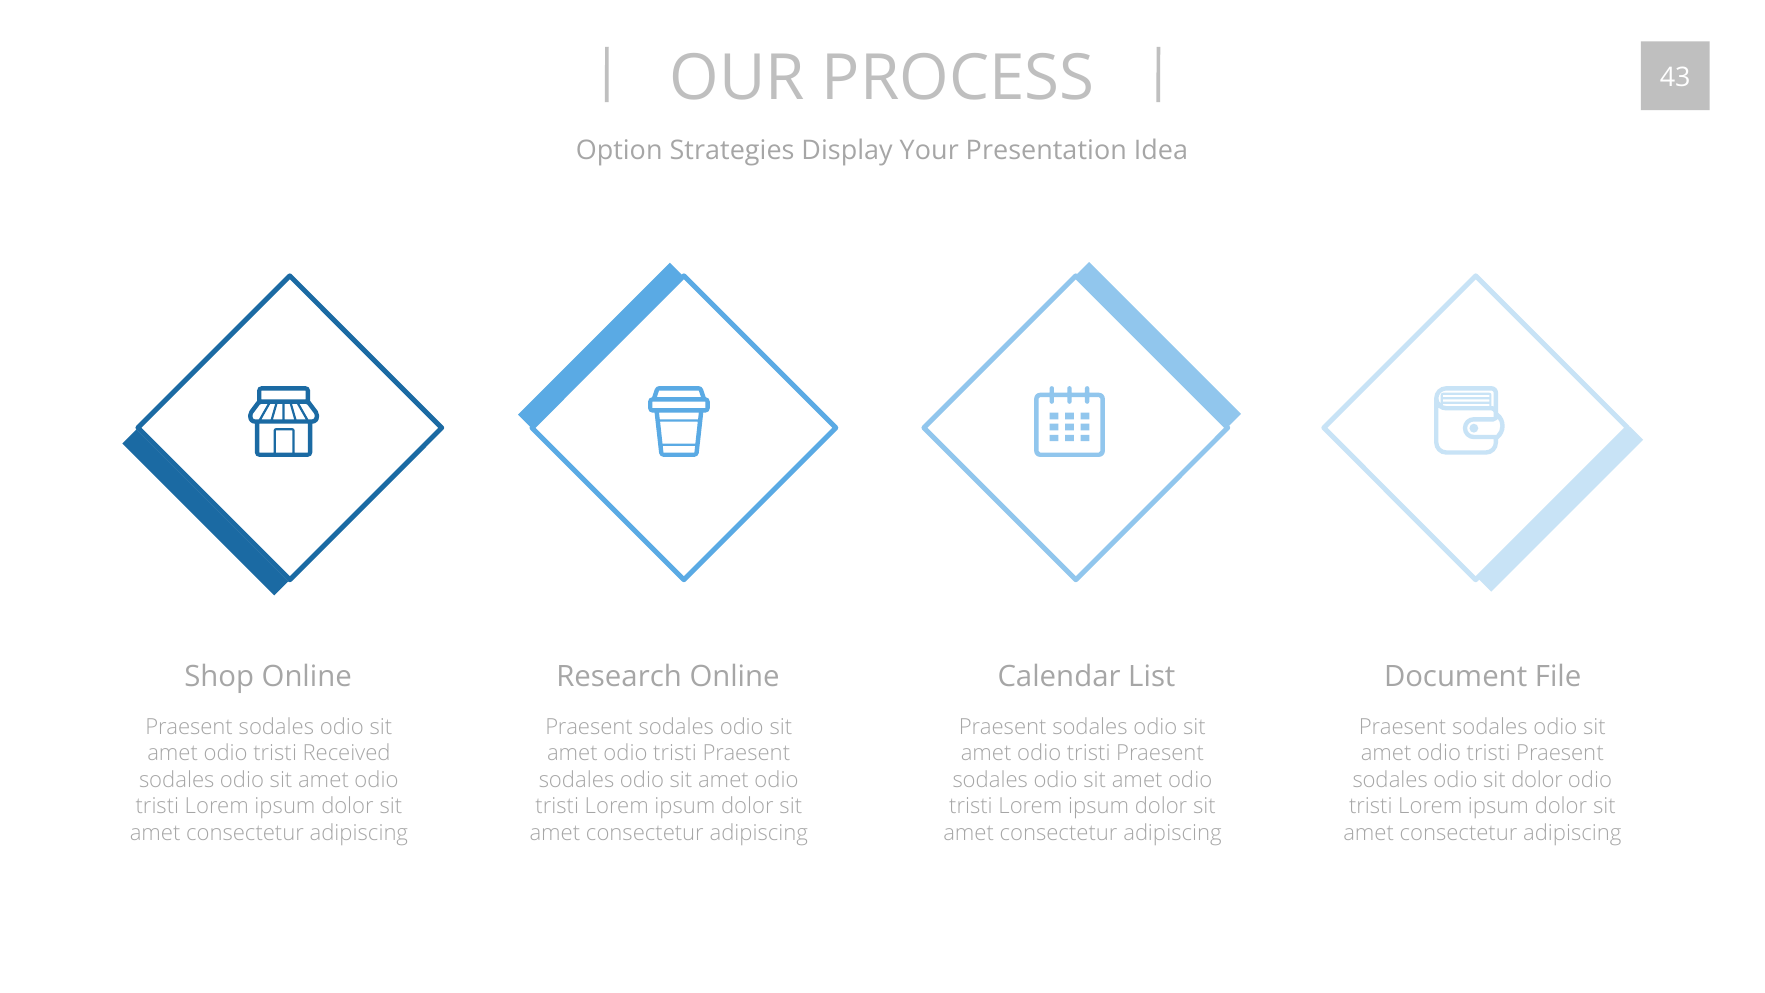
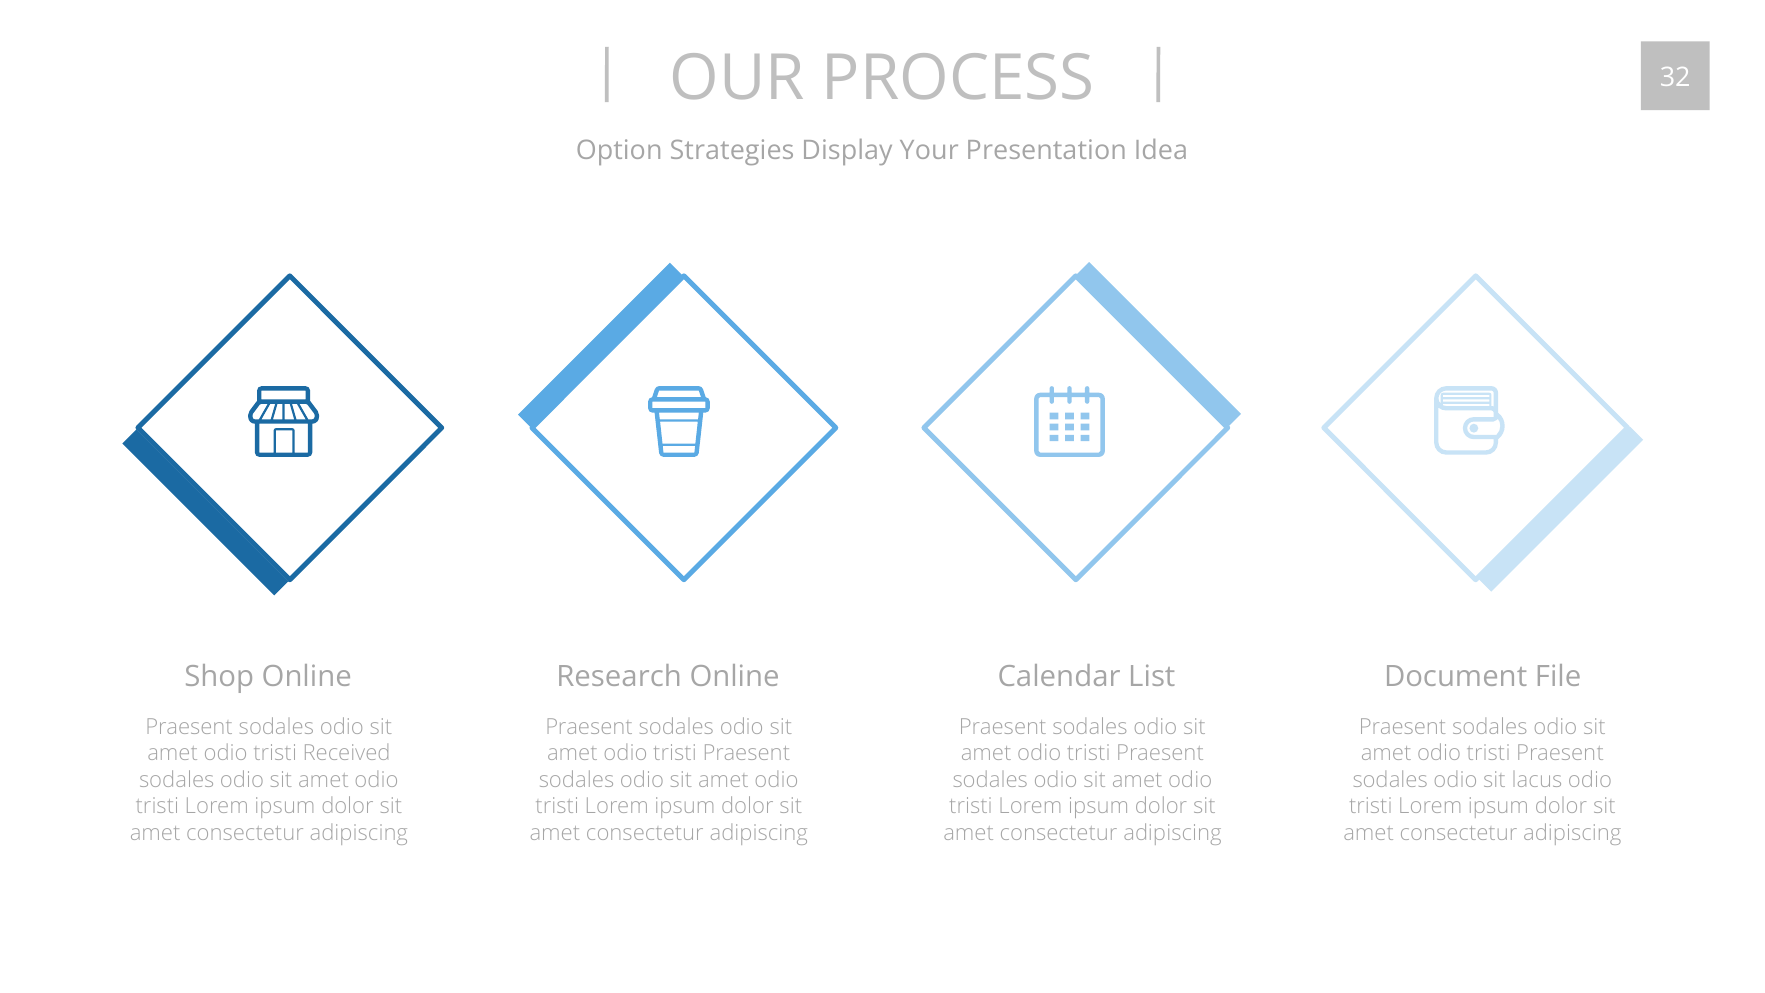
43: 43 -> 32
sit dolor: dolor -> lacus
